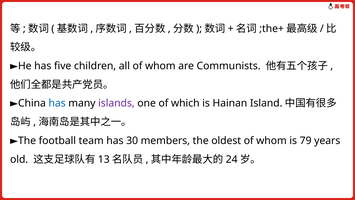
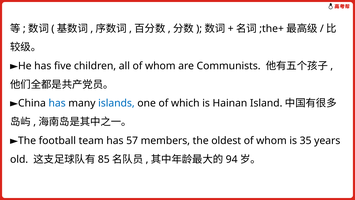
islands colour: purple -> blue
30: 30 -> 57
79: 79 -> 35
13: 13 -> 85
24: 24 -> 94
